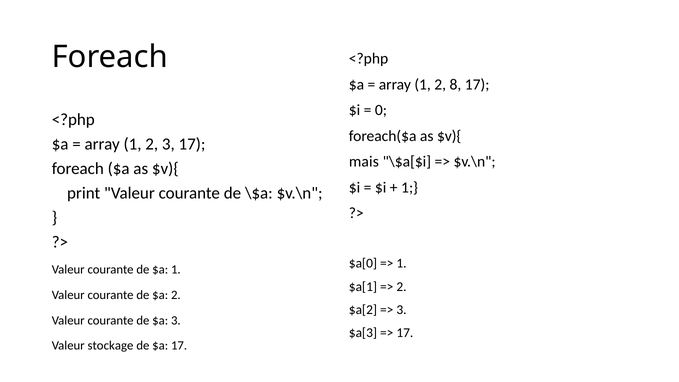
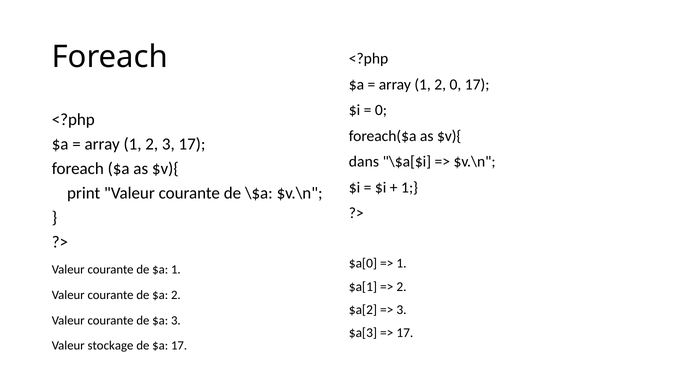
2 8: 8 -> 0
mais: mais -> dans
